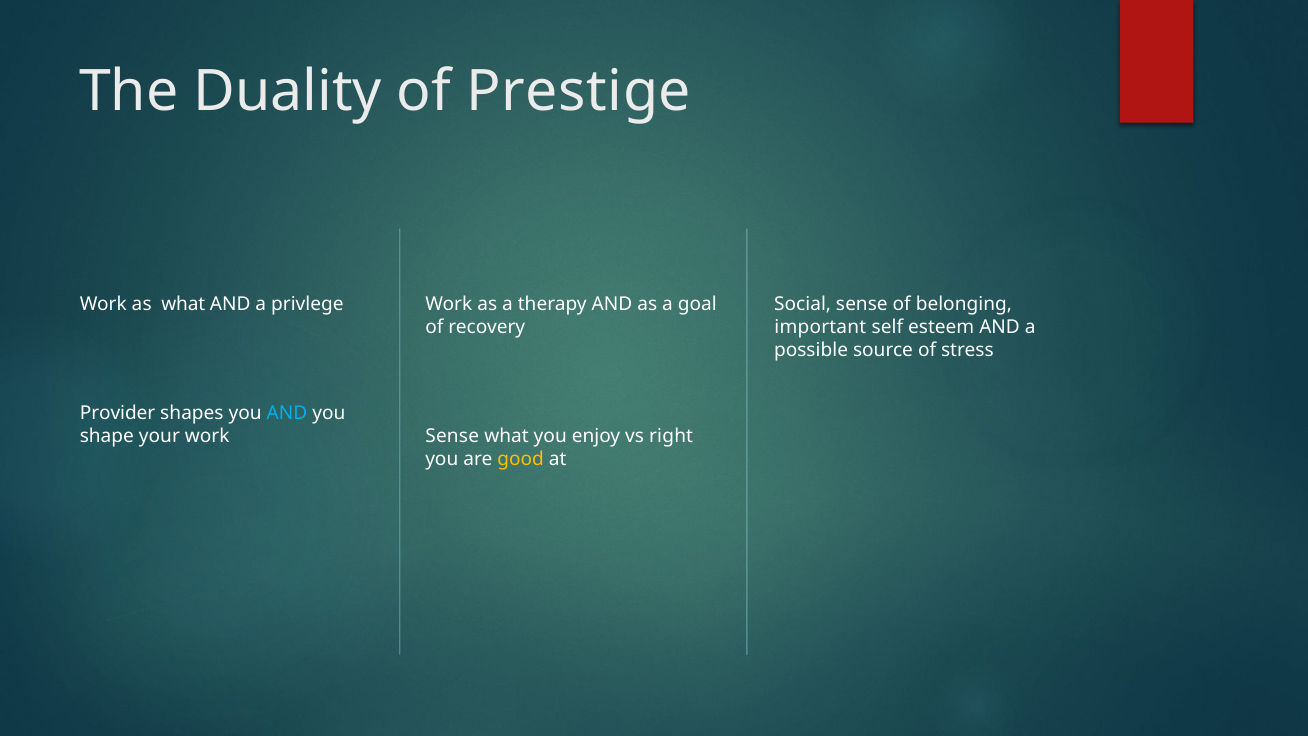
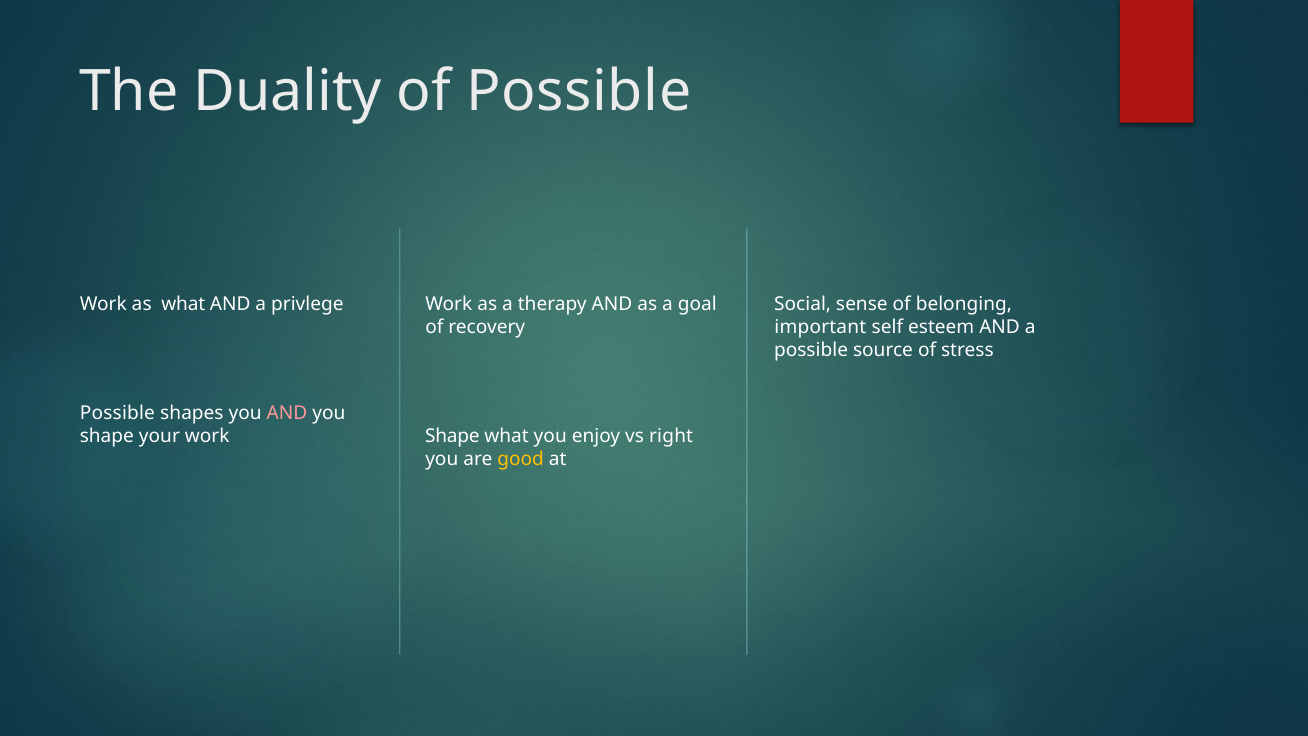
of Prestige: Prestige -> Possible
Provider at (118, 413): Provider -> Possible
AND at (287, 413) colour: light blue -> pink
Sense at (452, 436): Sense -> Shape
